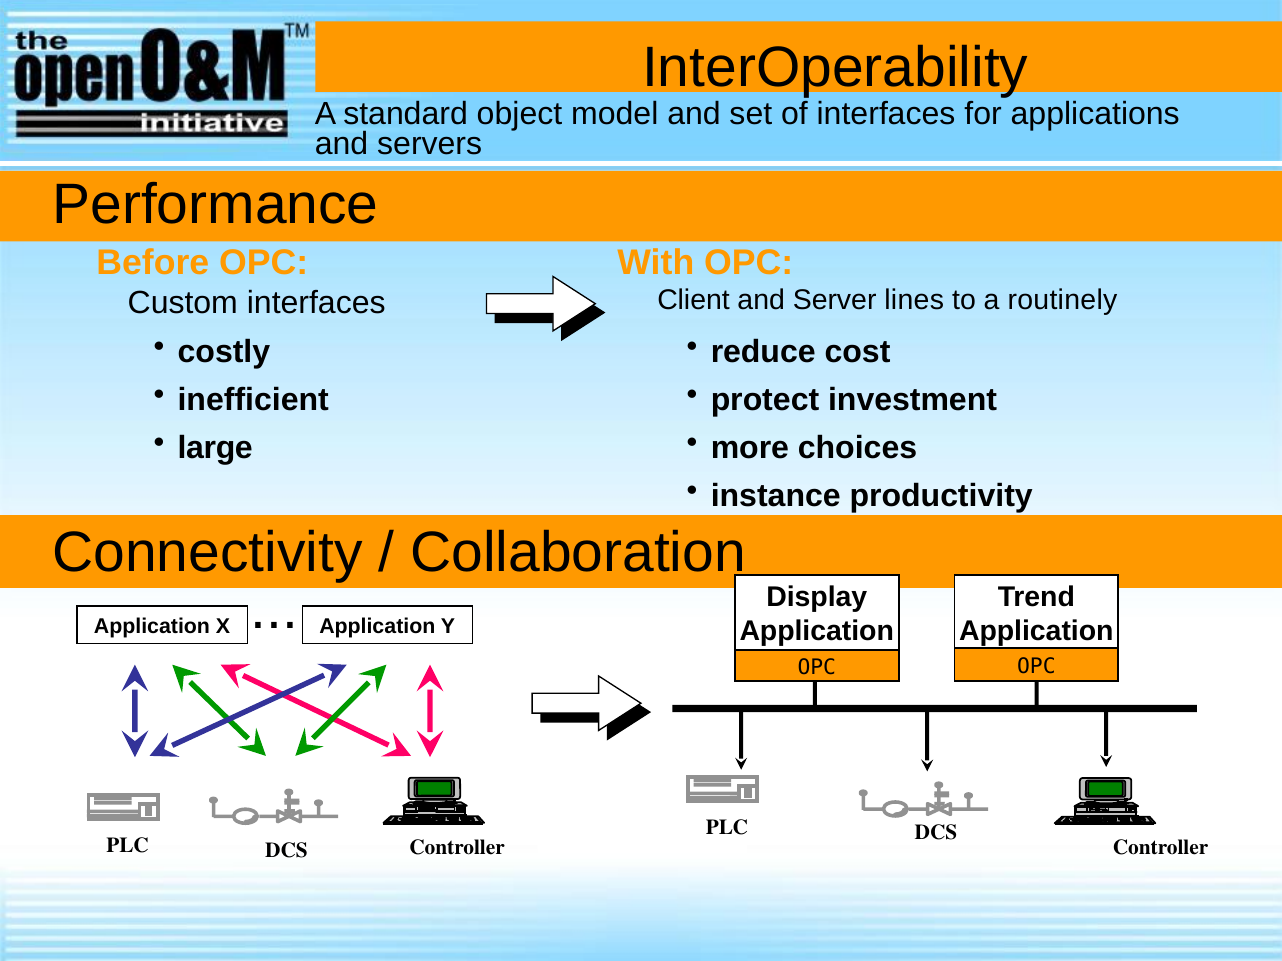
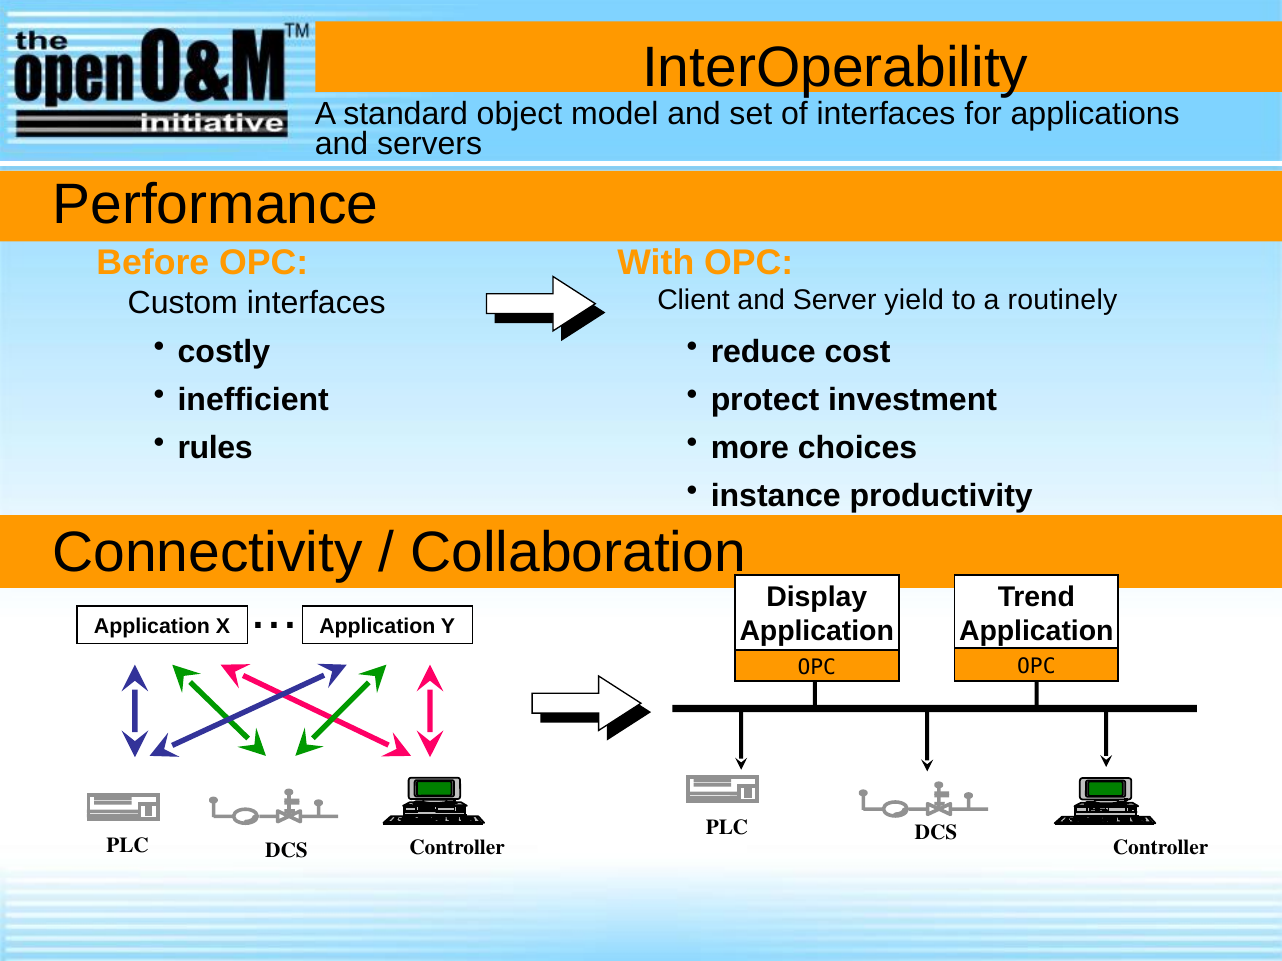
lines: lines -> yield
large: large -> rules
